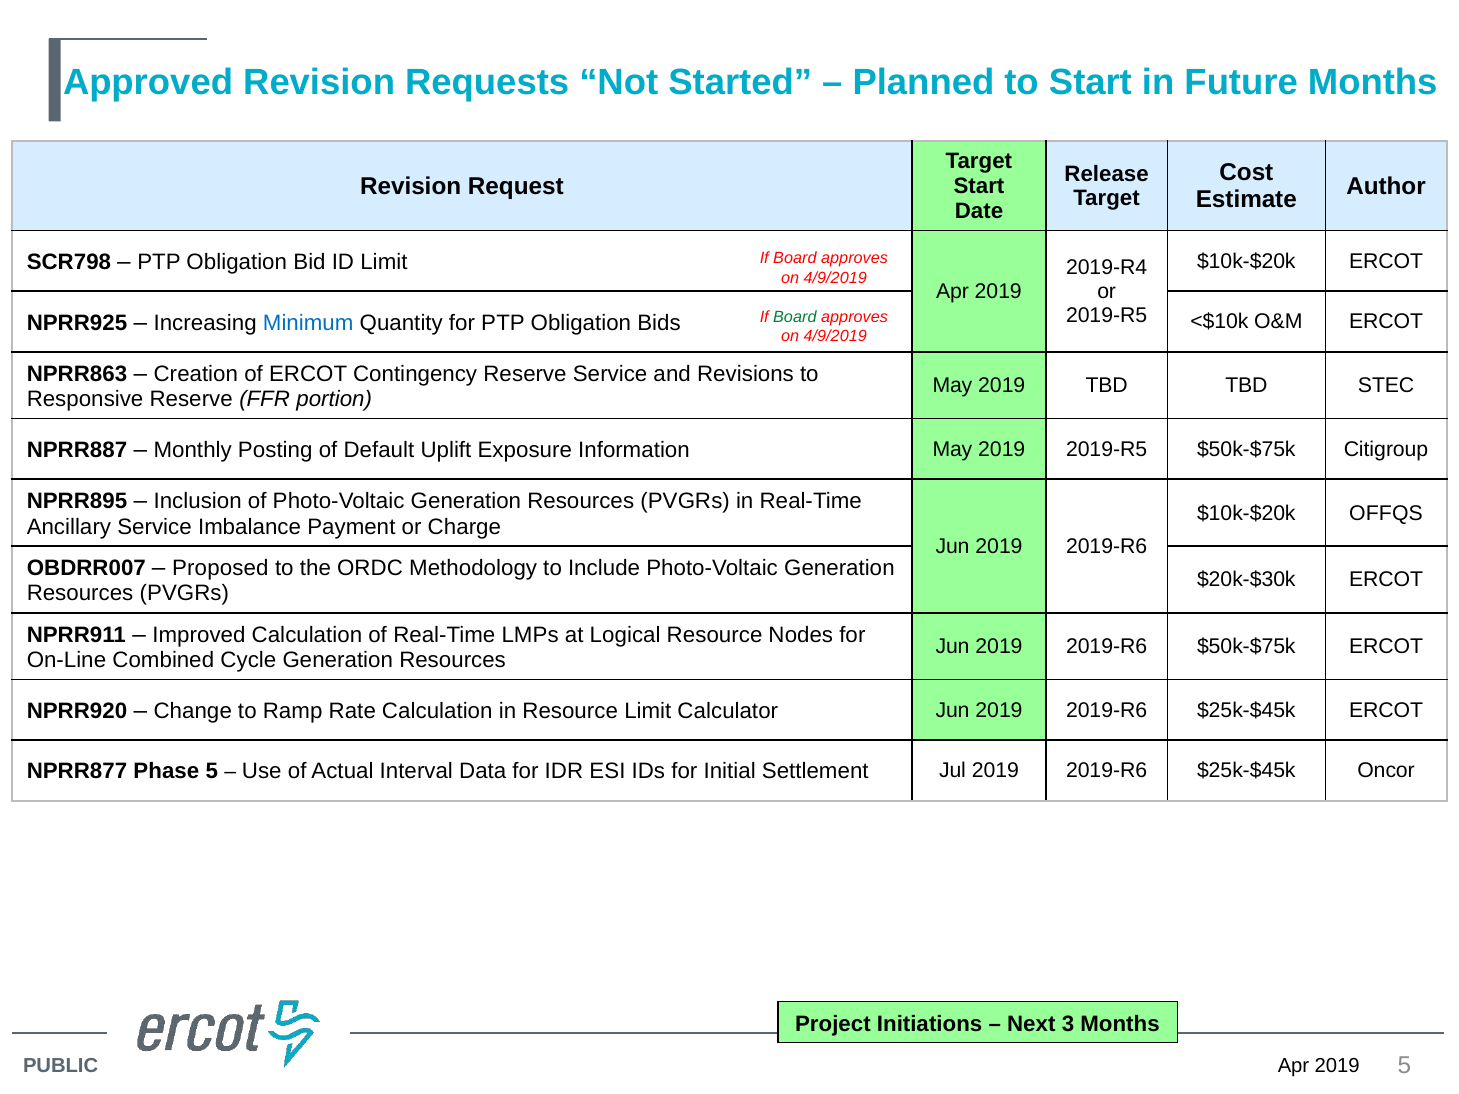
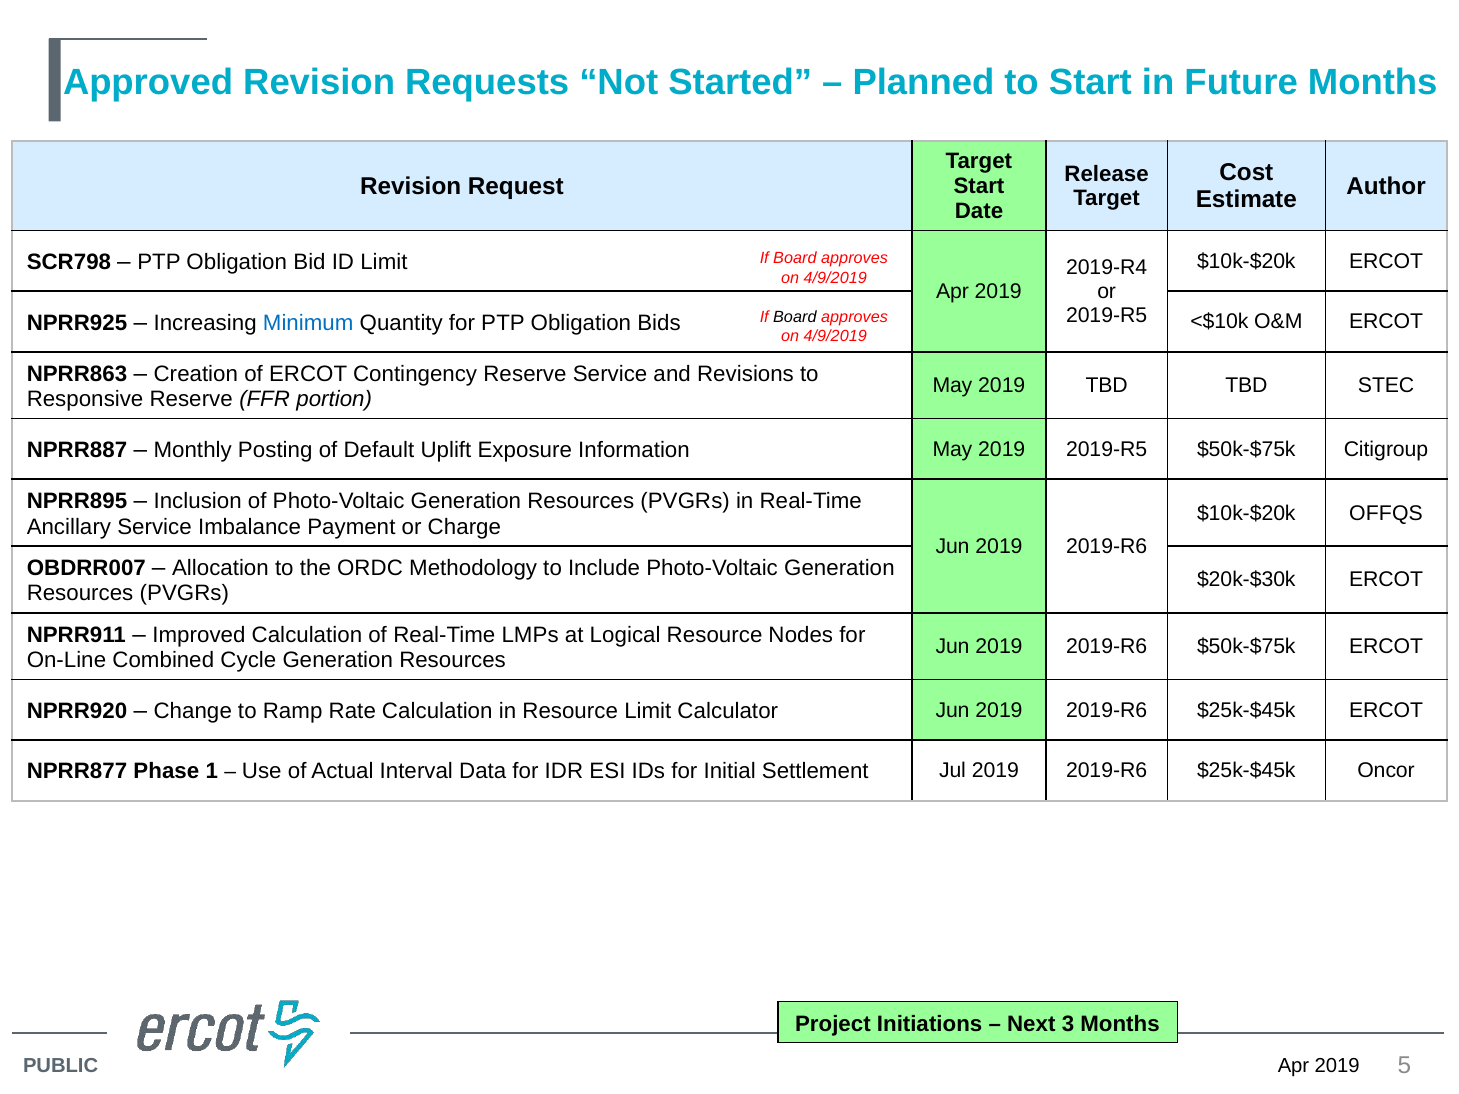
Board at (795, 317) colour: green -> black
Proposed: Proposed -> Allocation
Phase 5: 5 -> 1
